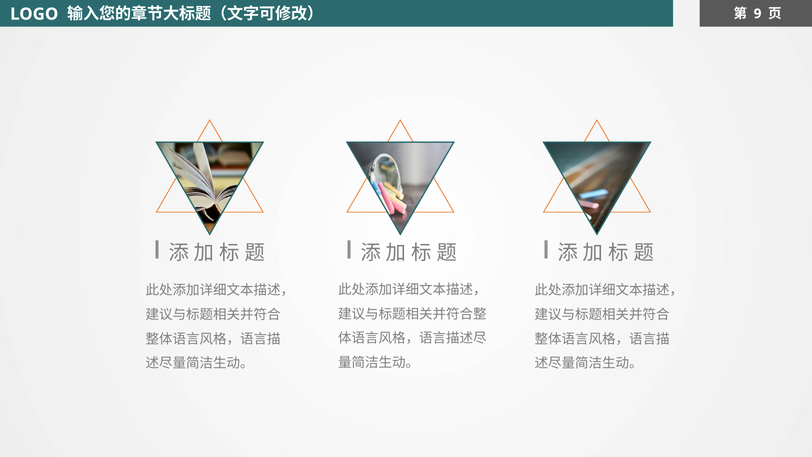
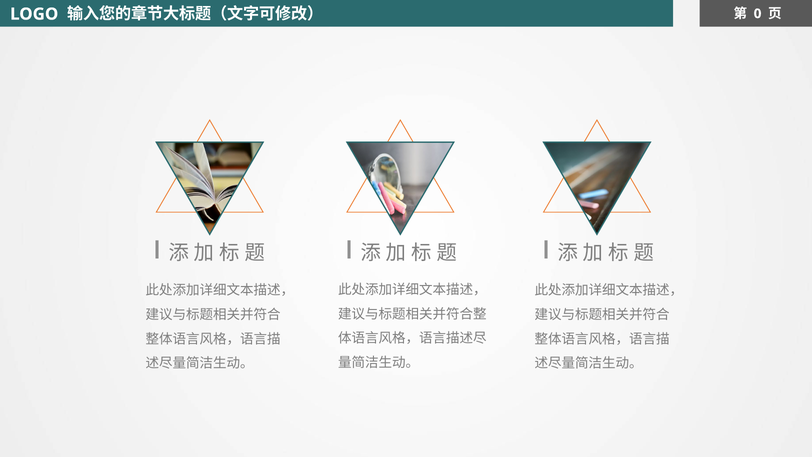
9: 9 -> 0
